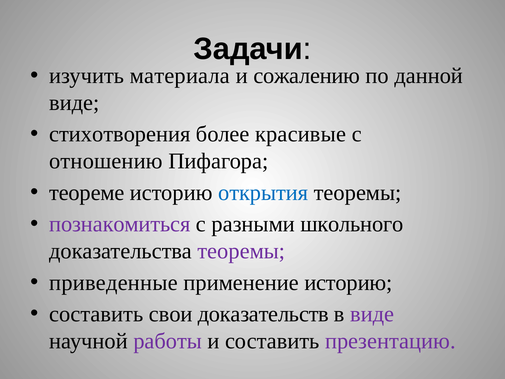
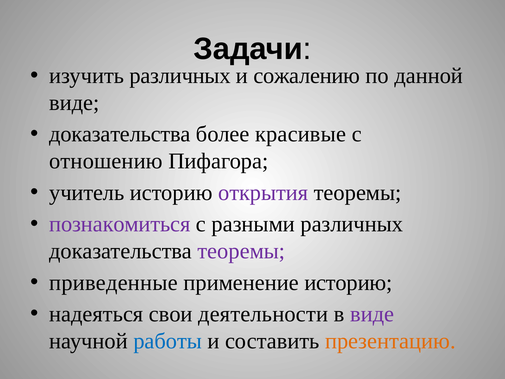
изучить материала: материала -> различных
стихотворения at (120, 134): стихотворения -> доказательства
теореме: теореме -> учитель
открытия colour: blue -> purple
разными школьного: школьного -> различных
составить at (96, 314): составить -> надеяться
доказательств: доказательств -> деятельности
работы colour: purple -> blue
презентацию colour: purple -> orange
